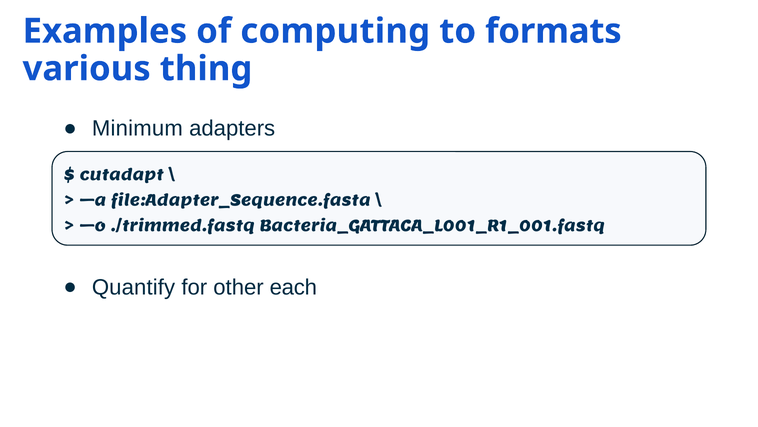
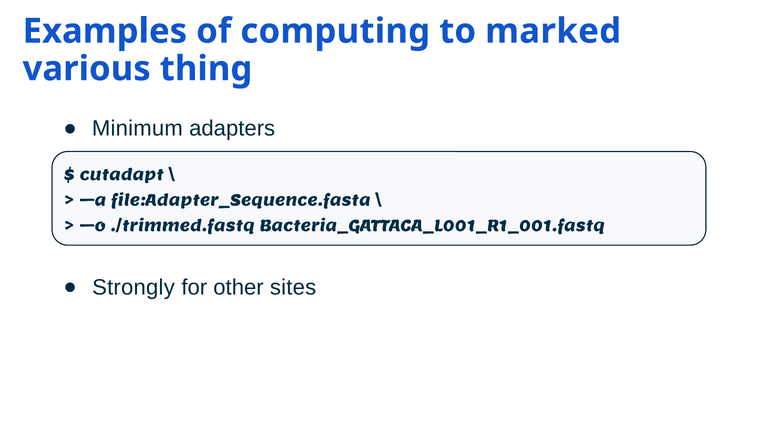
formats: formats -> marked
Quantify: Quantify -> Strongly
each: each -> sites
